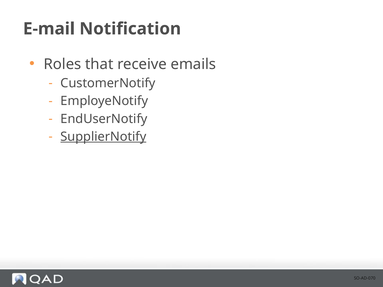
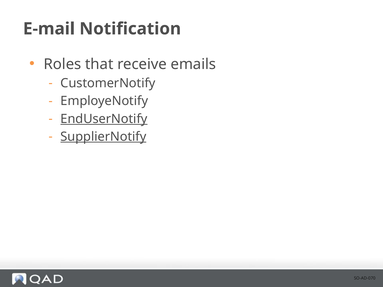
EndUserNotify underline: none -> present
